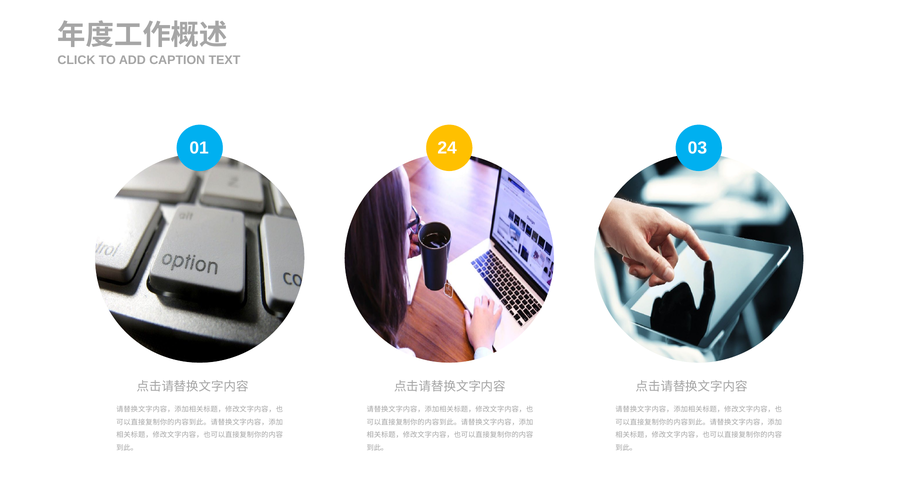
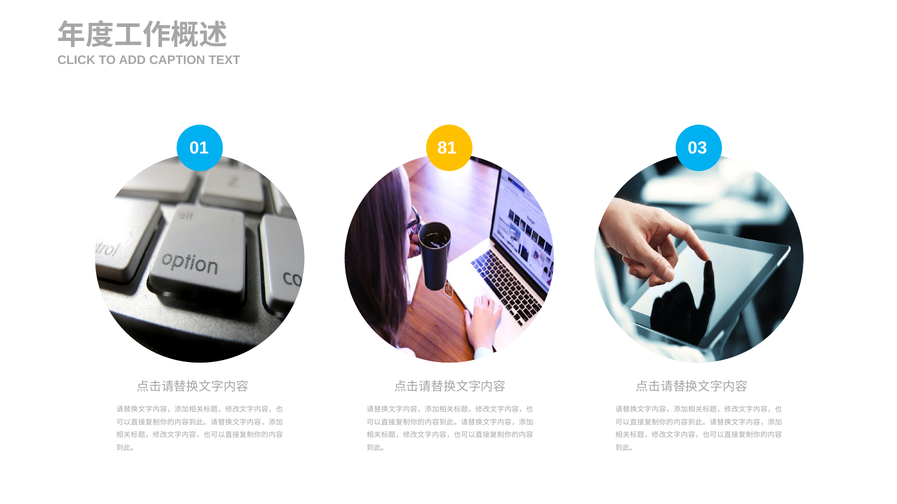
24: 24 -> 81
